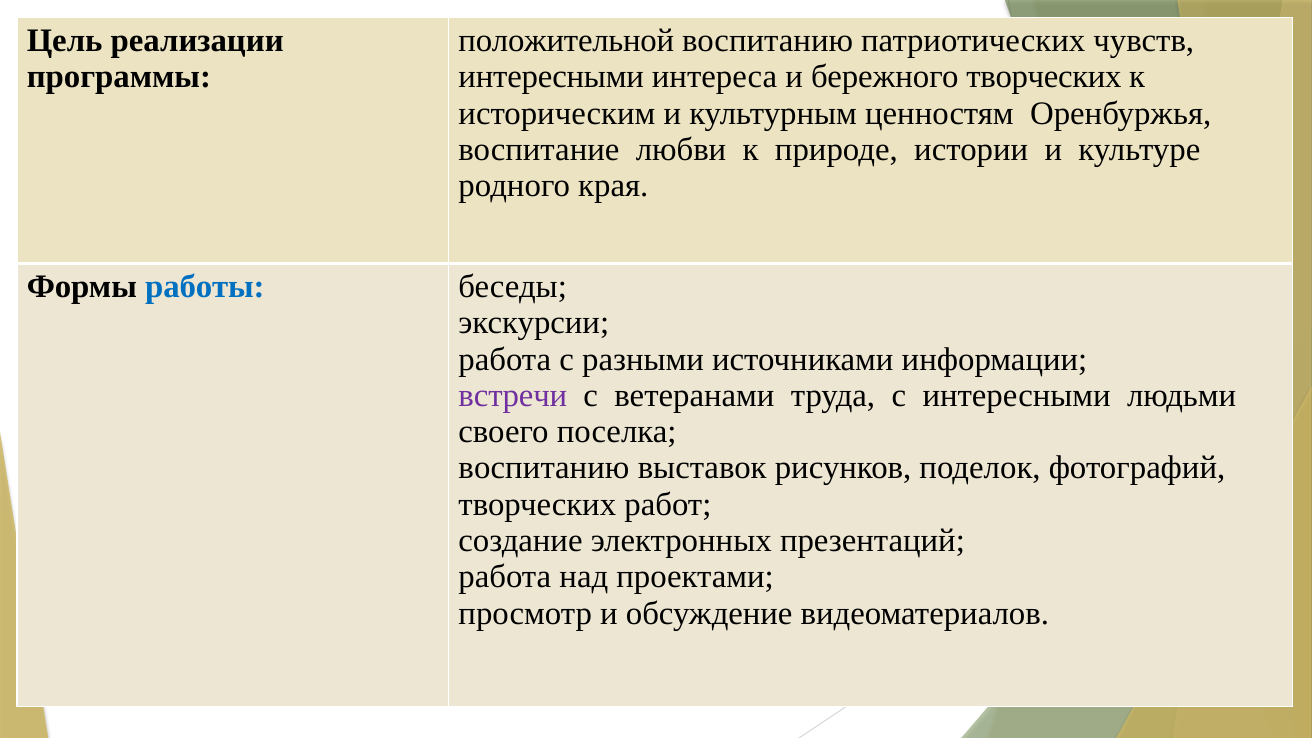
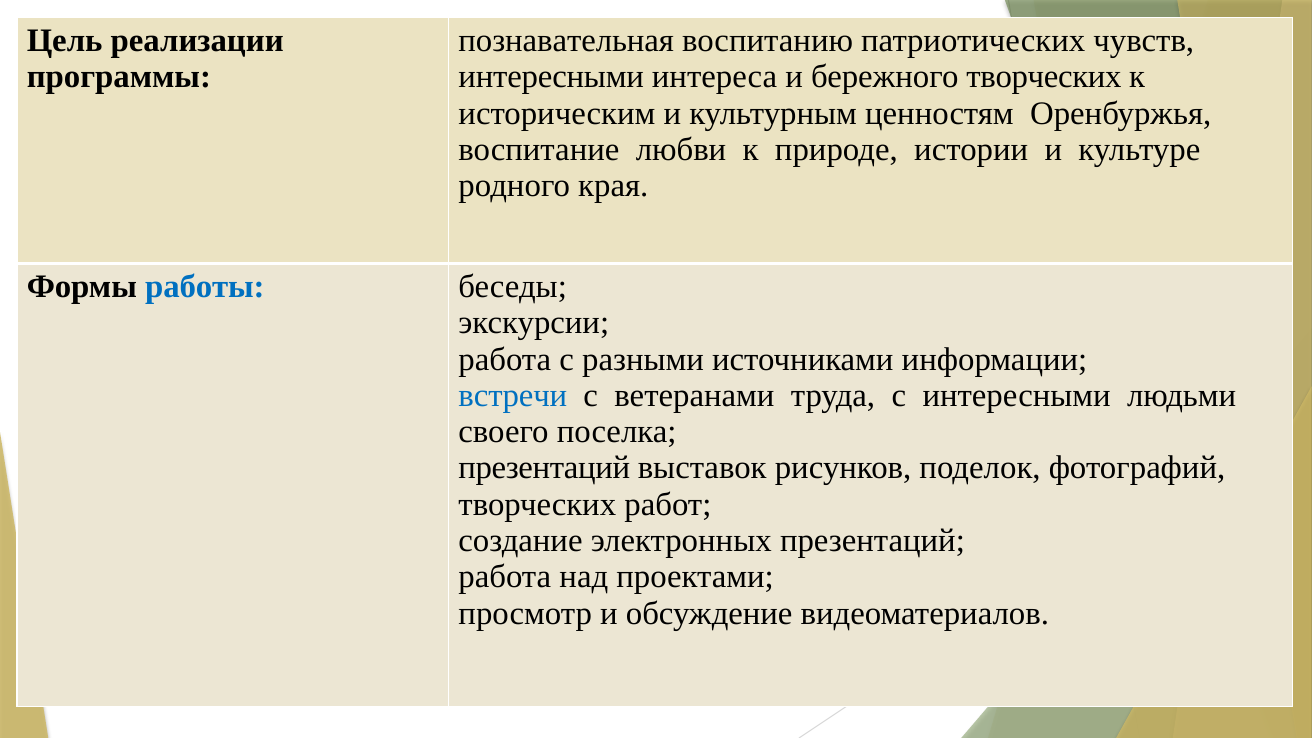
положительной: положительной -> познавательная
встречи colour: purple -> blue
воспитанию at (544, 468): воспитанию -> презентаций
